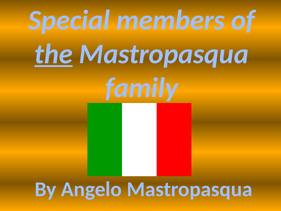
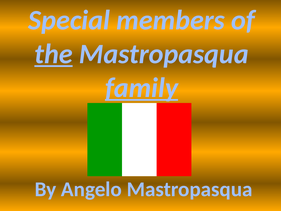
family underline: none -> present
